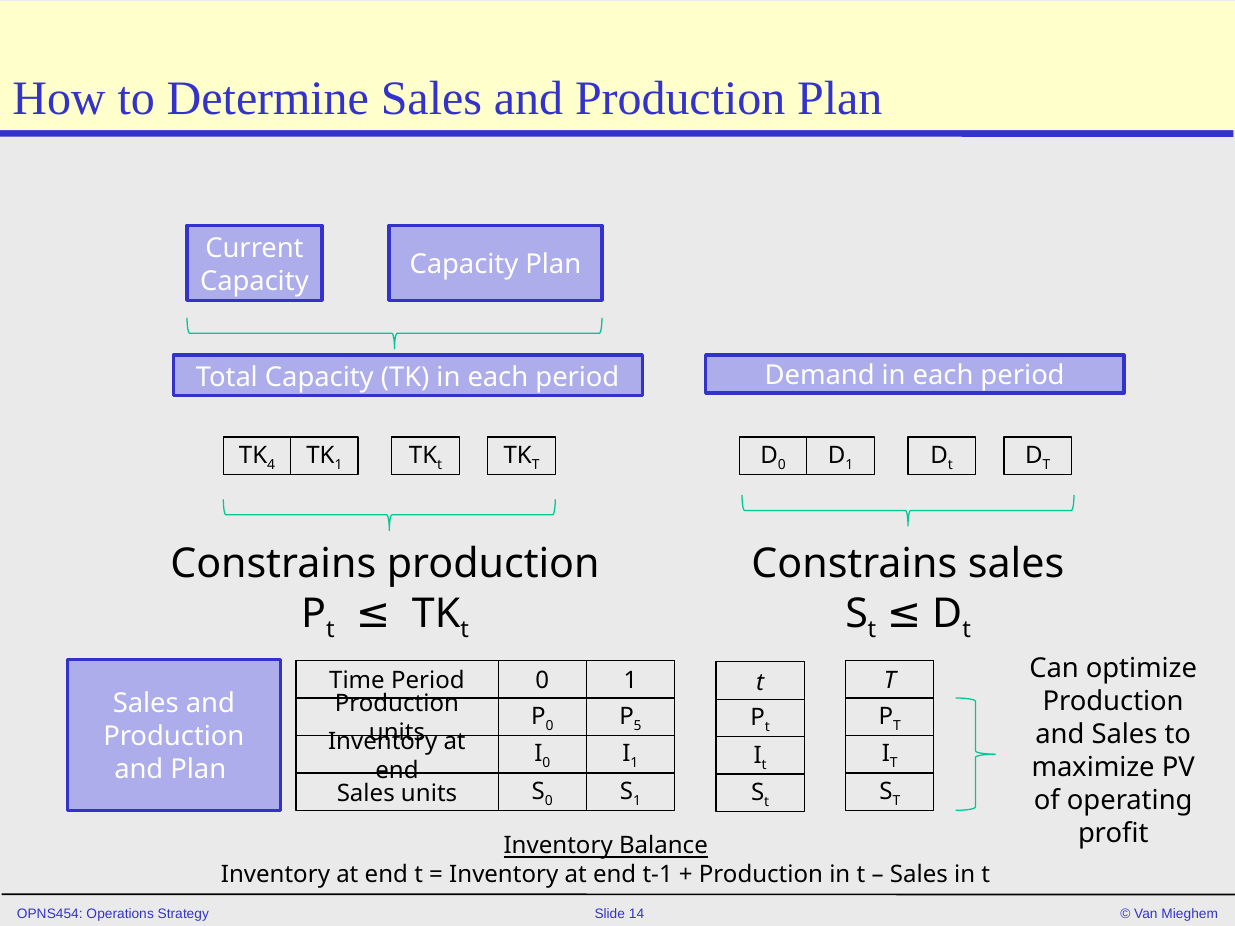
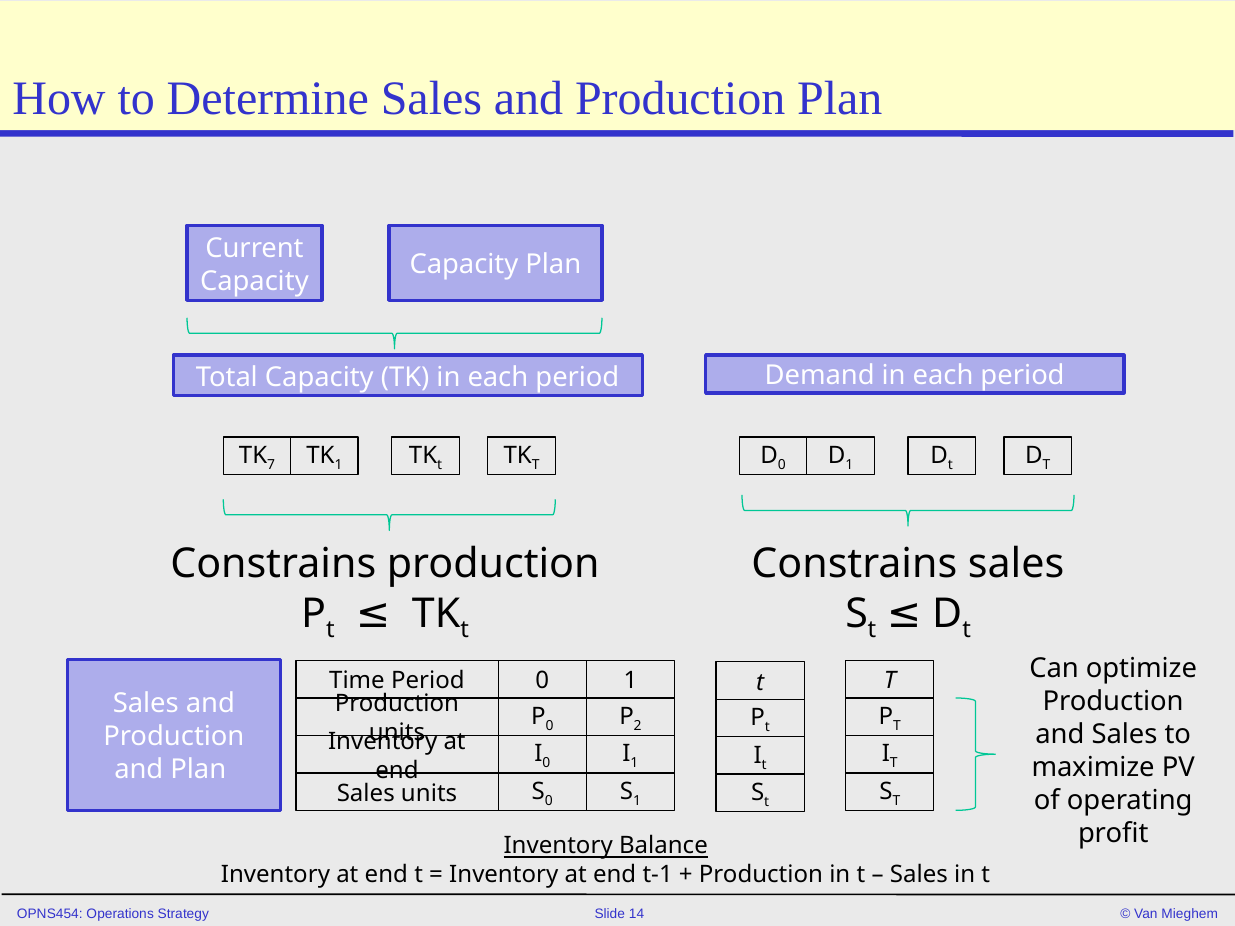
4: 4 -> 7
5: 5 -> 2
